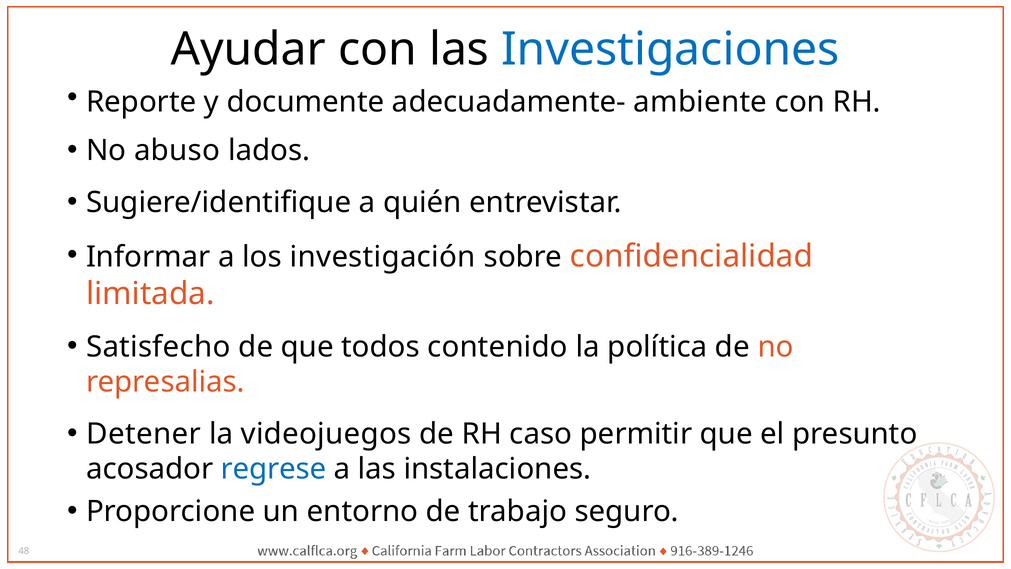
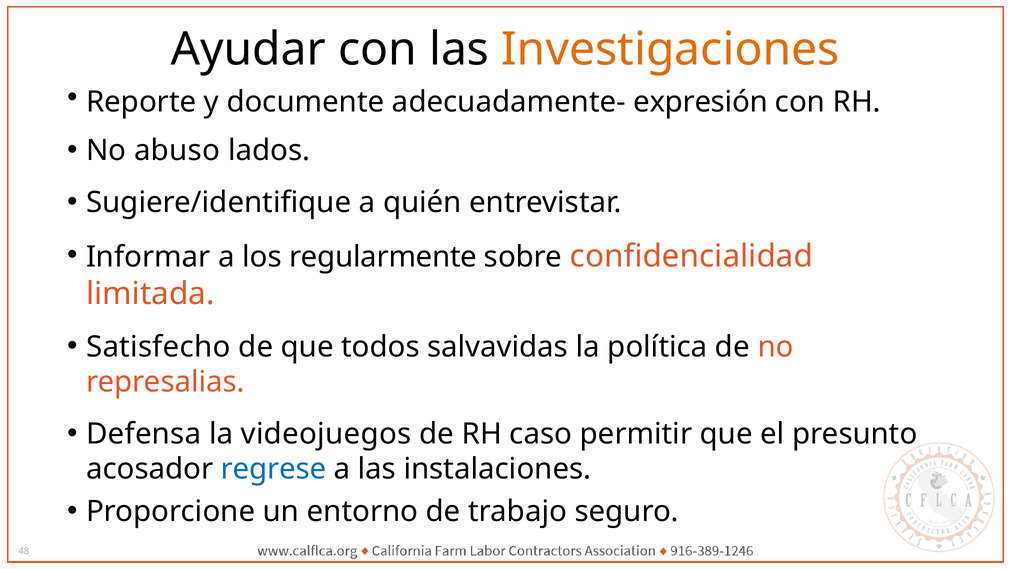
Investigaciones colour: blue -> orange
ambiente: ambiente -> expresión
investigación: investigación -> regularmente
contenido: contenido -> salvavidas
Detener: Detener -> Defensa
